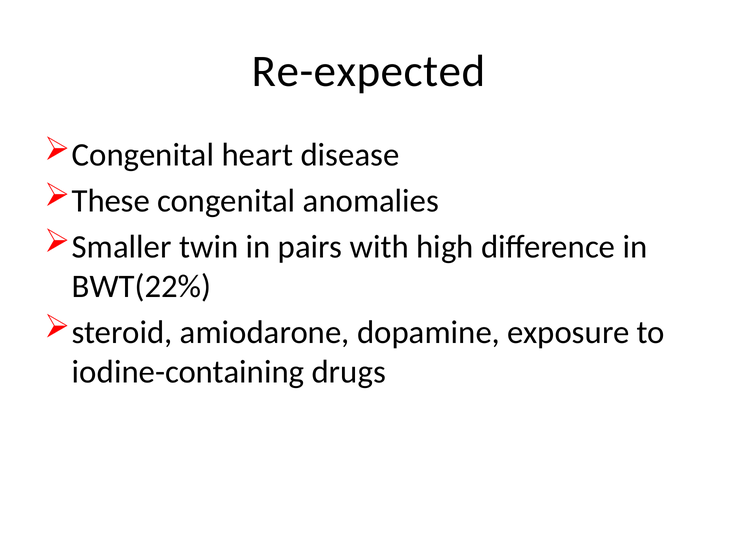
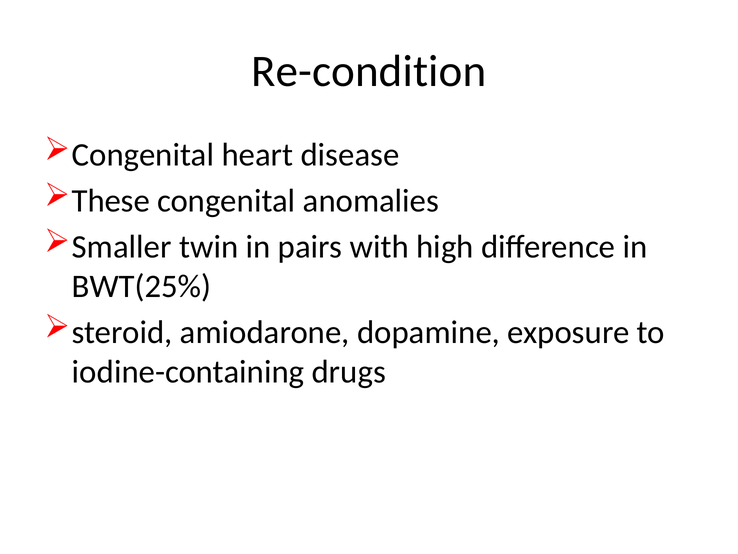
Re-expected: Re-expected -> Re-condition
BWT(22%: BWT(22% -> BWT(25%
